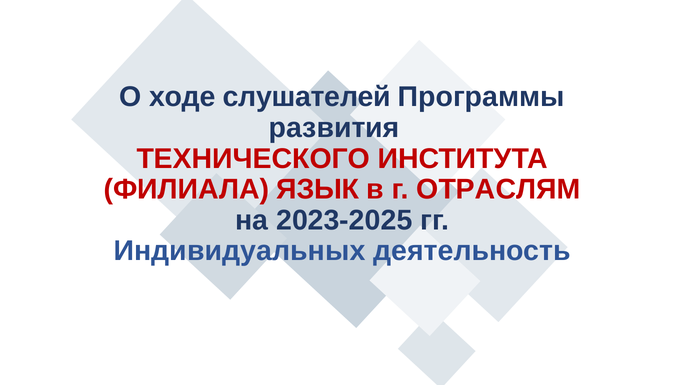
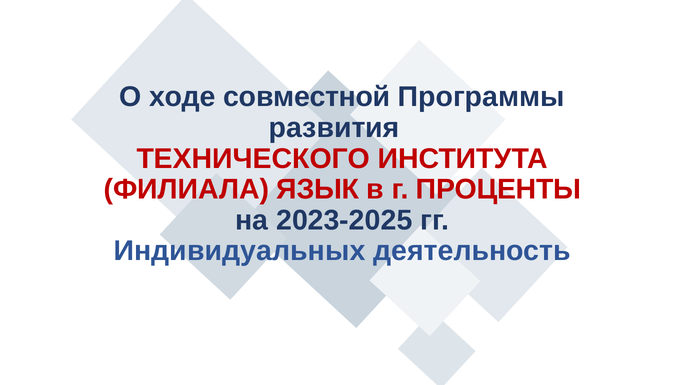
слушателей: слушателей -> совместной
ОТРАСЛЯМ: ОТРАСЛЯМ -> ПРОЦЕНТЫ
